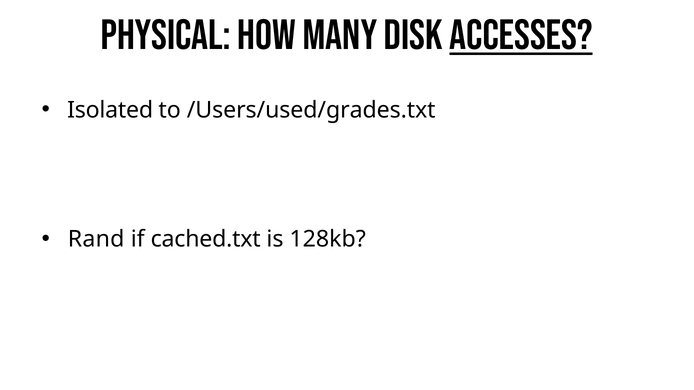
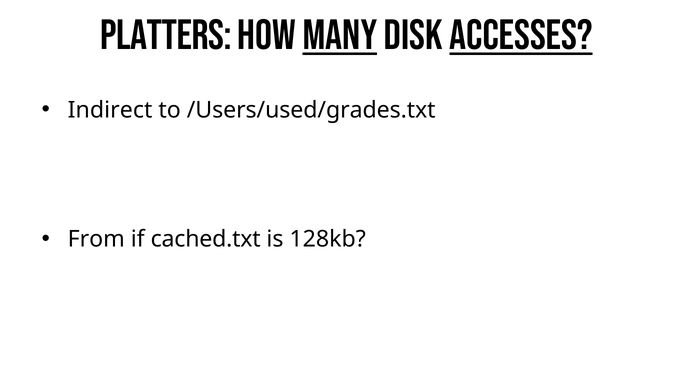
Physical: Physical -> Platters
many underline: none -> present
Isolated: Isolated -> Indirect
Rand: Rand -> From
